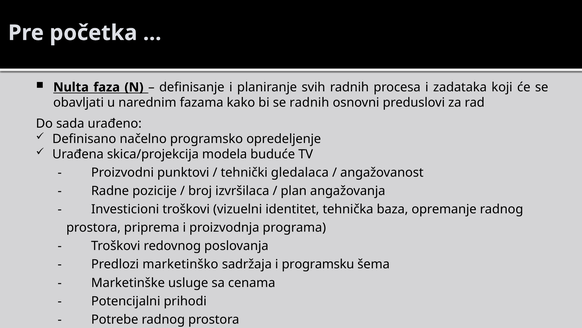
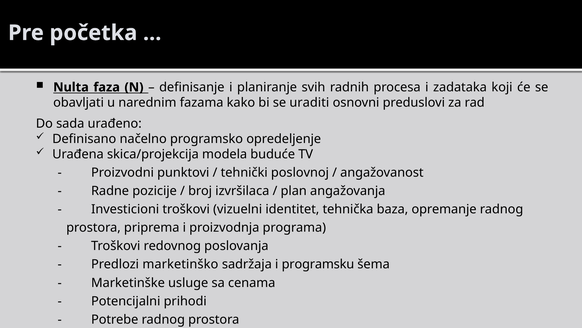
se radnih: radnih -> uraditi
gledalaca: gledalaca -> poslovnoj
